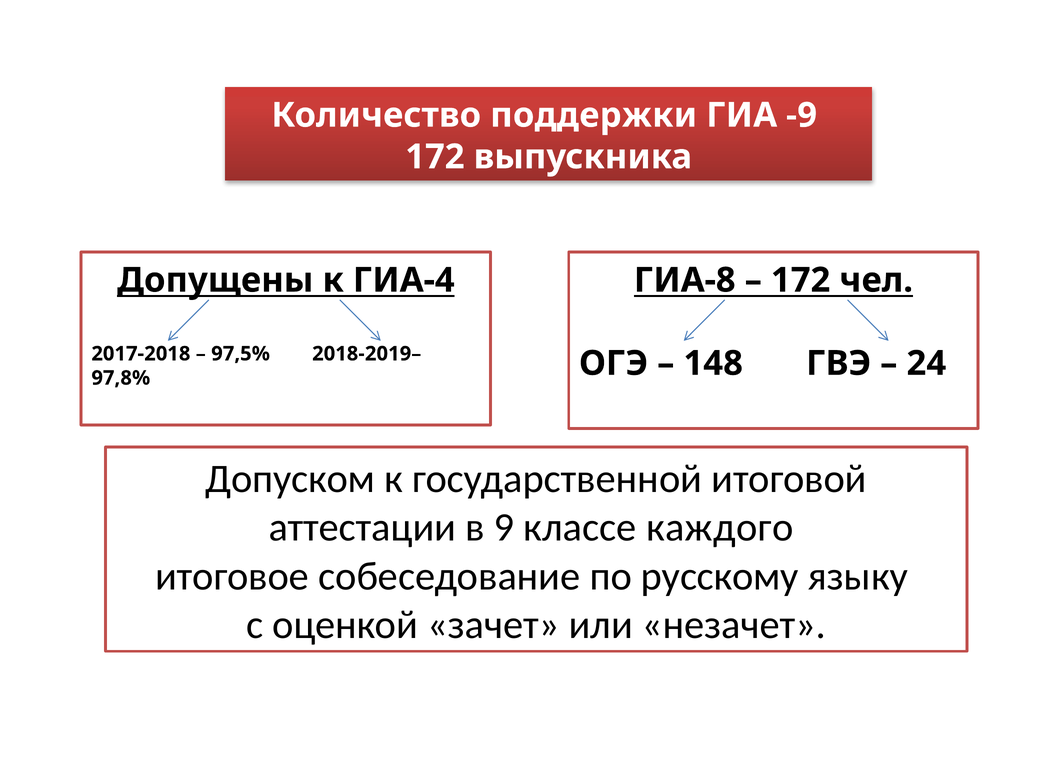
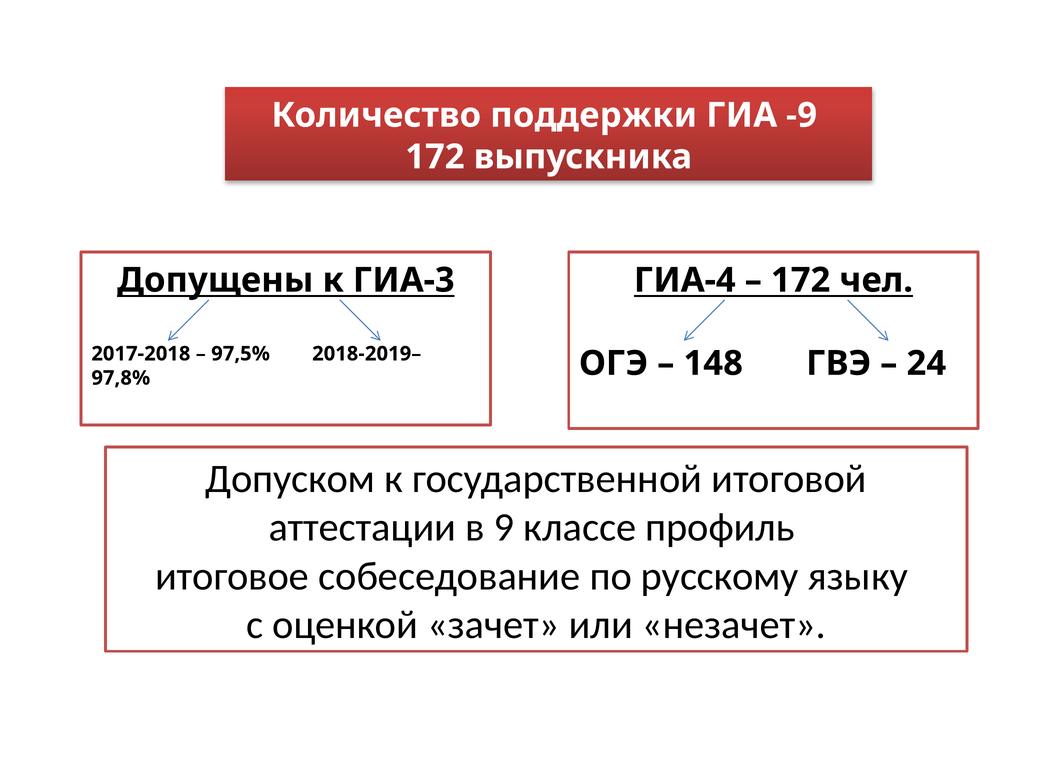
ГИА-4: ГИА-4 -> ГИА-3
ГИА-8: ГИА-8 -> ГИА-4
каждого: каждого -> профиль
